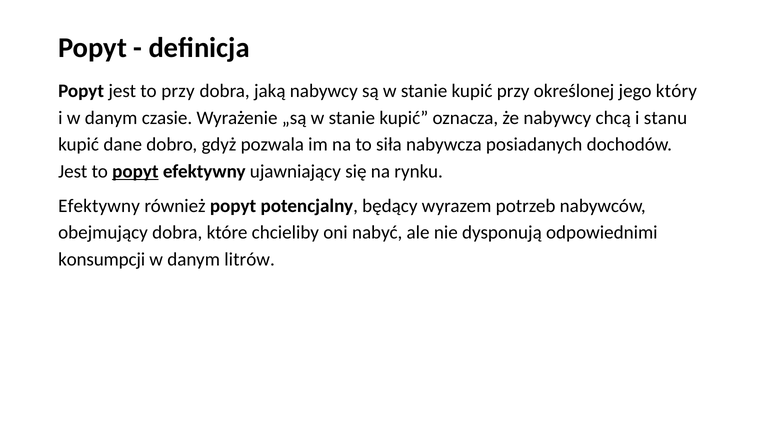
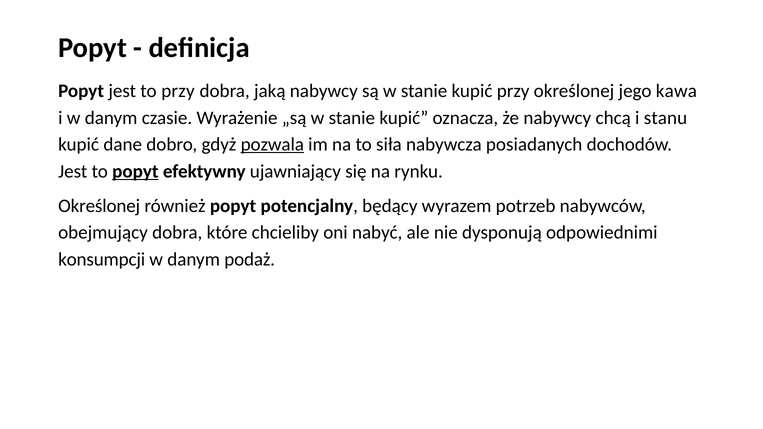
który: który -> kawa
pozwala underline: none -> present
Efektywny at (99, 206): Efektywny -> Określonej
litrów: litrów -> podaż
